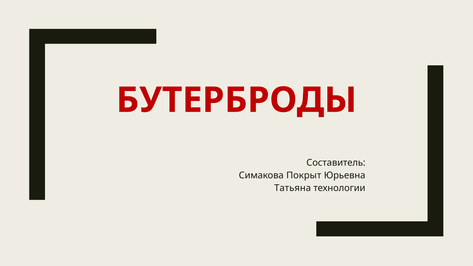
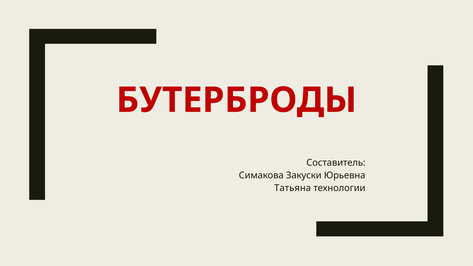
Покрыт: Покрыт -> Закуски
